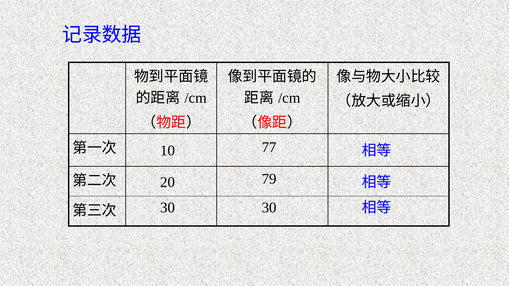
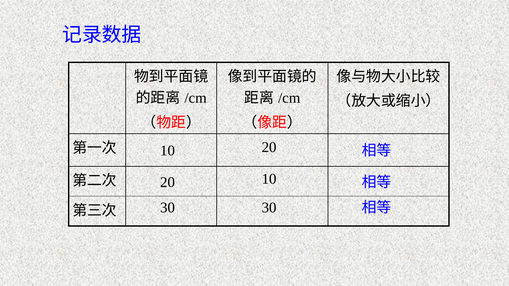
10 77: 77 -> 20
20 79: 79 -> 10
